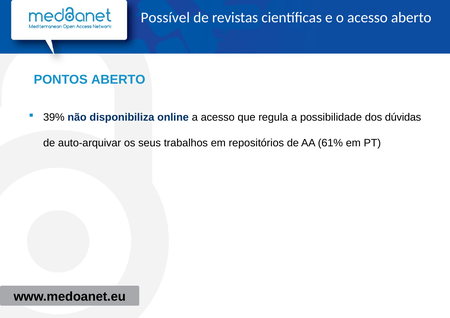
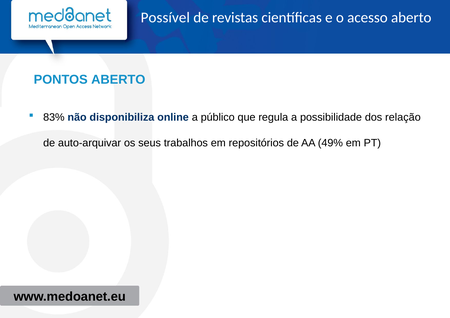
39%: 39% -> 83%
a acesso: acesso -> público
dúvidas: dúvidas -> relação
61%: 61% -> 49%
